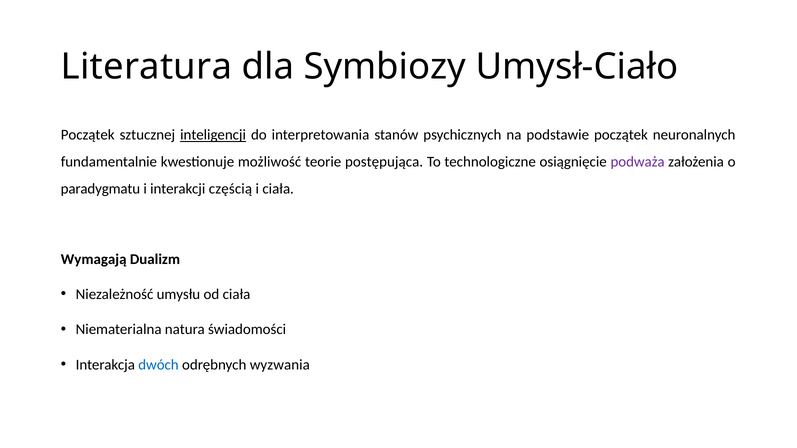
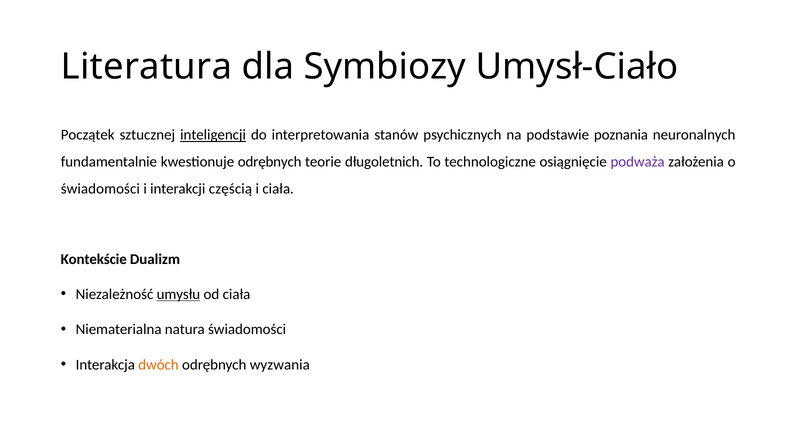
podstawie początek: początek -> poznania
kwestionuje możliwość: możliwość -> odrębnych
postępująca: postępująca -> długoletnich
paradygmatu at (100, 189): paradygmatu -> świadomości
Wymagają: Wymagają -> Kontekście
umysłu underline: none -> present
dwóch colour: blue -> orange
